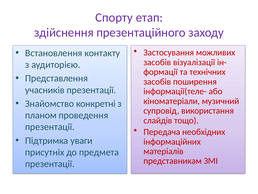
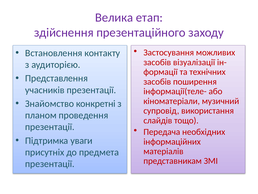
Спорту: Спорту -> Велика
